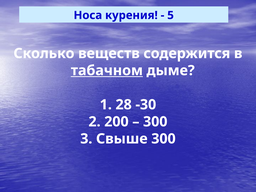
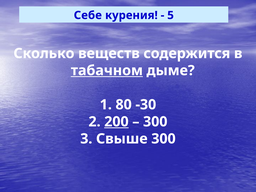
Носа: Носа -> Себе
28: 28 -> 80
200 underline: none -> present
